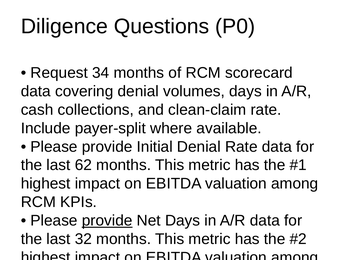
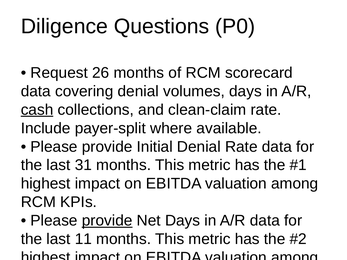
34: 34 -> 26
cash at (37, 110) underline: none -> present
62: 62 -> 31
32: 32 -> 11
